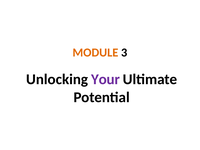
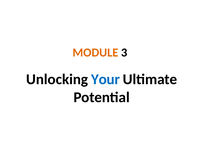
Your colour: purple -> blue
